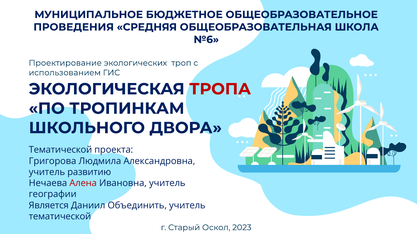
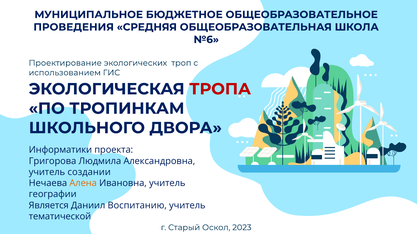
Тематической at (60, 150): Тематической -> Информатики
развитию: развитию -> создании
Алена colour: red -> orange
Объединить: Объединить -> Воспитанию
